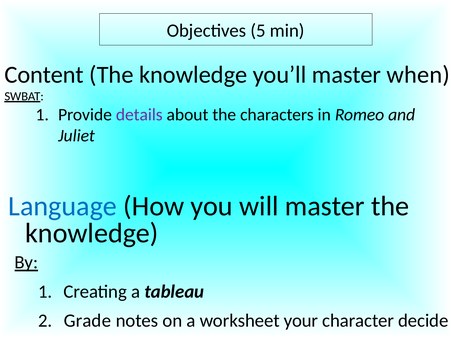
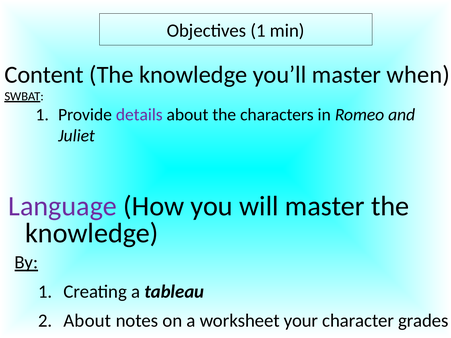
Objectives 5: 5 -> 1
Language colour: blue -> purple
2 Grade: Grade -> About
decide: decide -> grades
